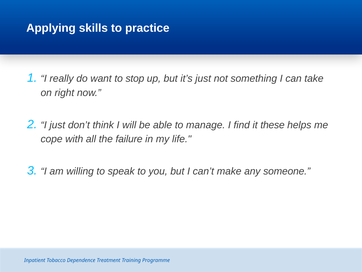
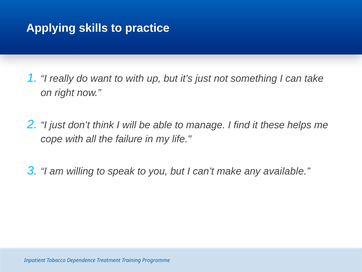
to stop: stop -> with
someone: someone -> available
